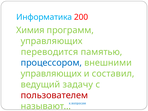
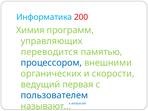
управляющих at (51, 74): управляющих -> органических
составил: составил -> скорости
задачу: задачу -> первая
пользователем colour: red -> blue
